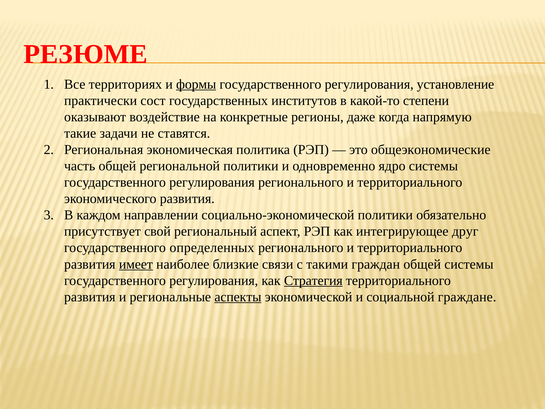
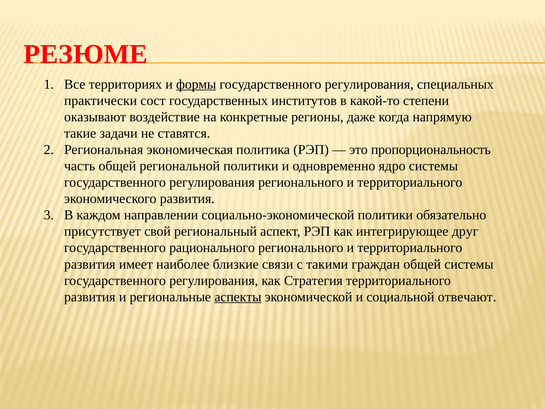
установление: установление -> специальных
общеэкономические: общеэкономические -> пропорциональность
определенных: определенных -> рационального
имеет underline: present -> none
Стратегия underline: present -> none
граждане: граждане -> отвечают
